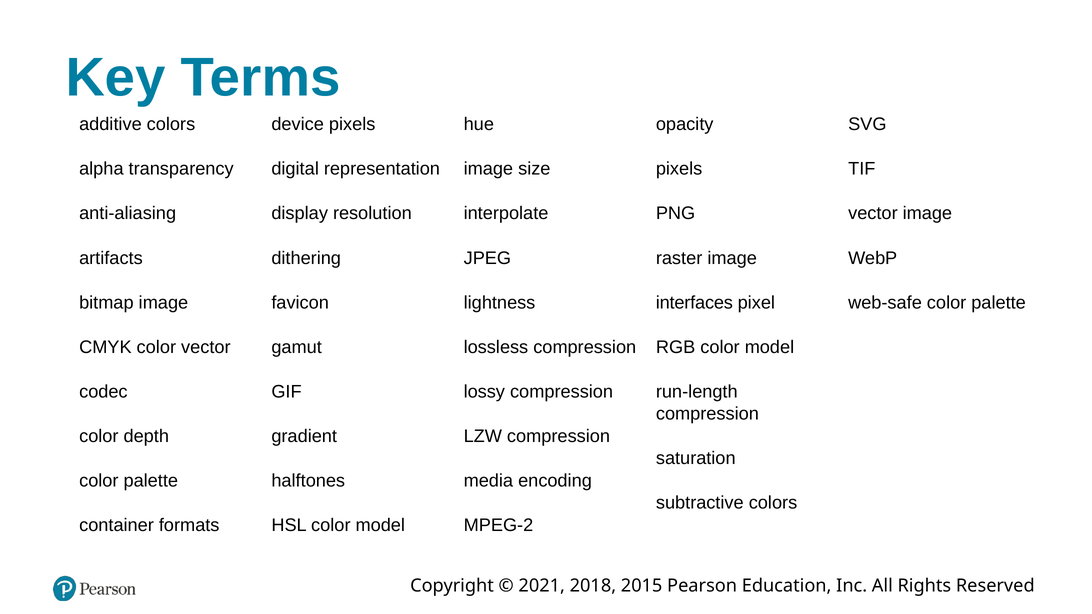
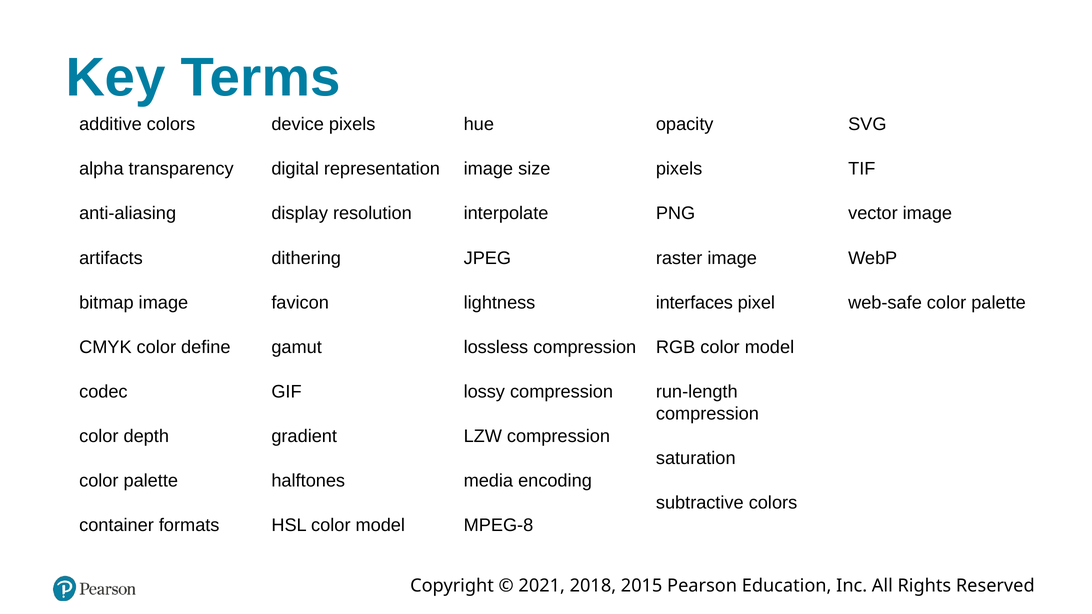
color vector: vector -> define
MPEG-2: MPEG-2 -> MPEG-8
